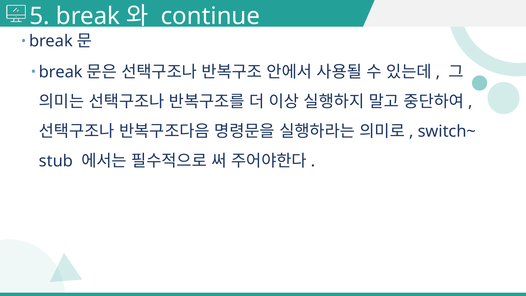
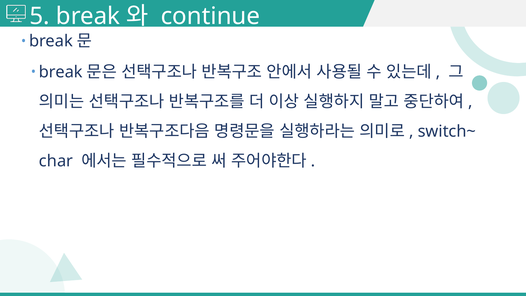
stub: stub -> char
